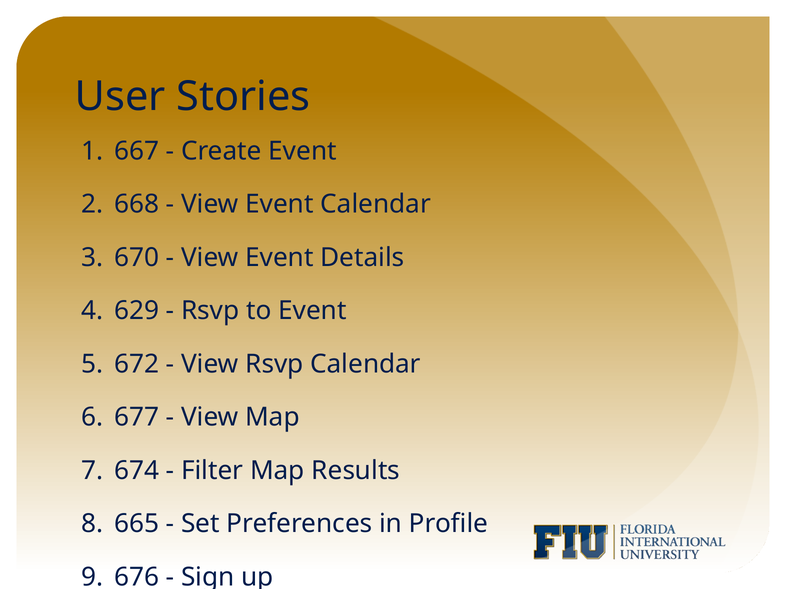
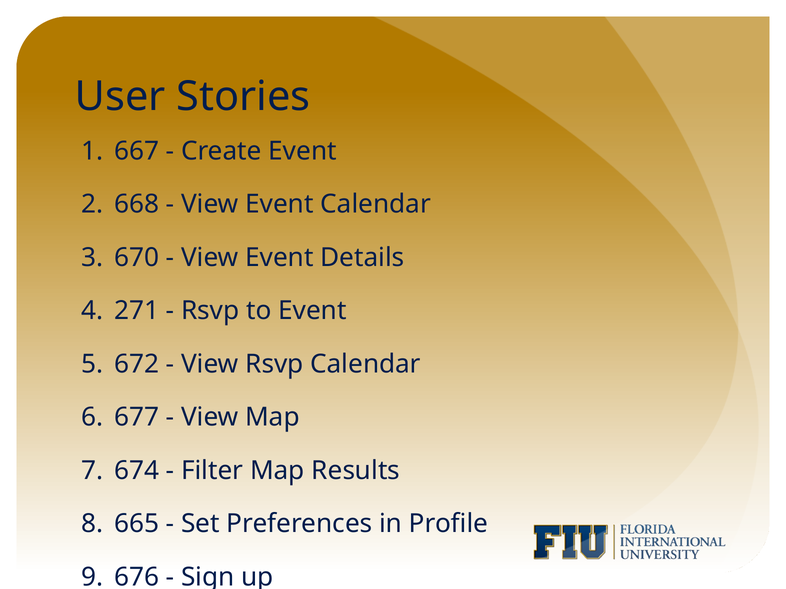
629: 629 -> 271
